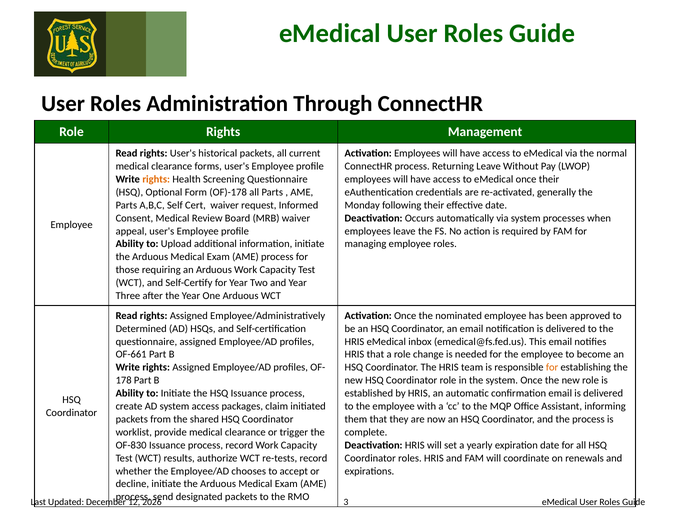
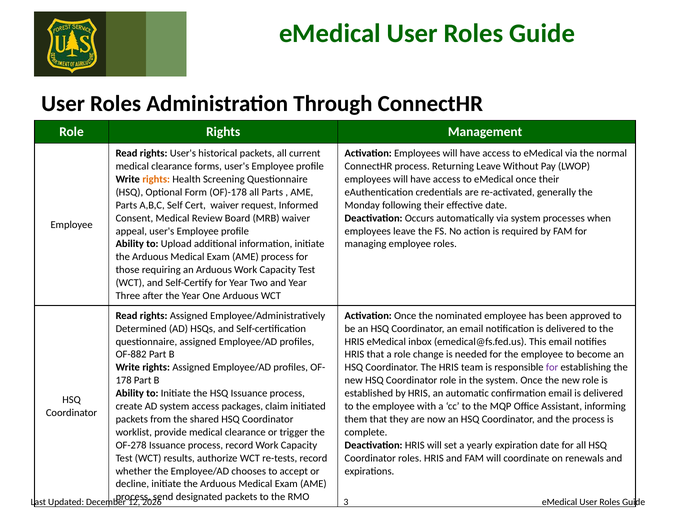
OF-661: OF-661 -> OF-882
for at (552, 368) colour: orange -> purple
OF-830: OF-830 -> OF-278
